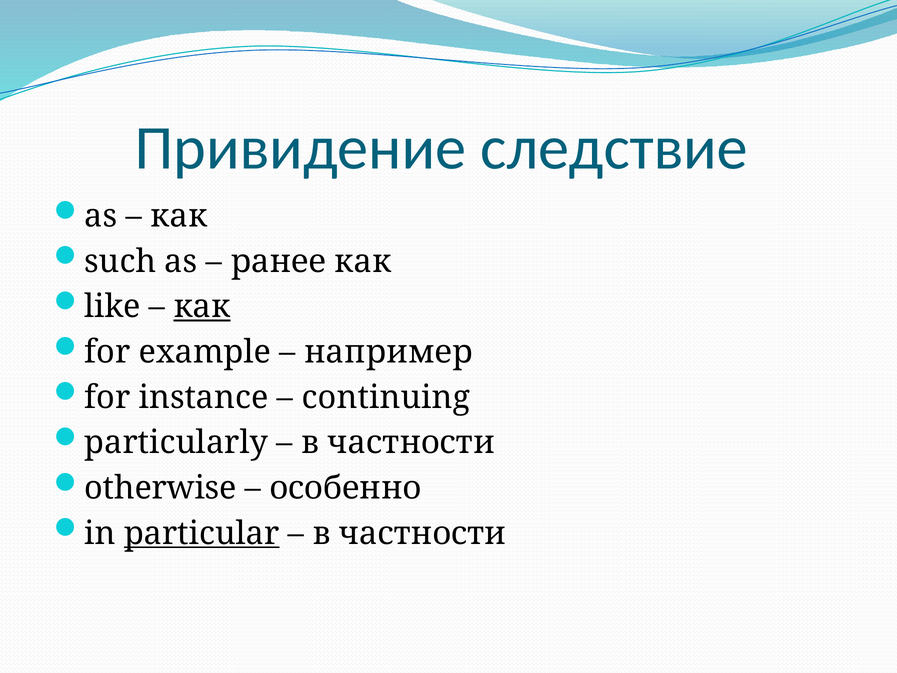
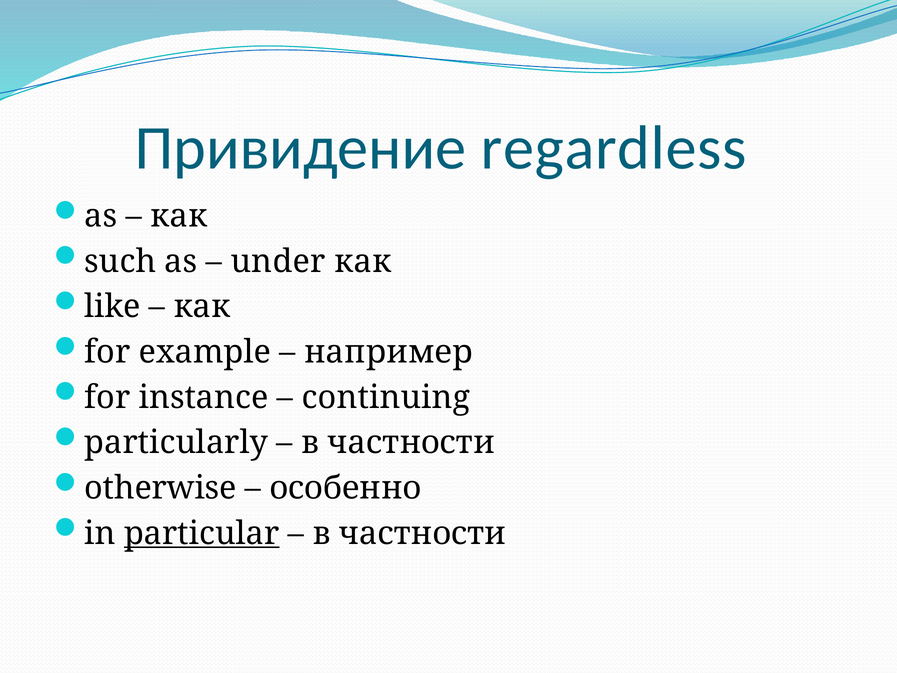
следствие: следствие -> regardless
ранее: ранее -> under
как at (202, 307) underline: present -> none
